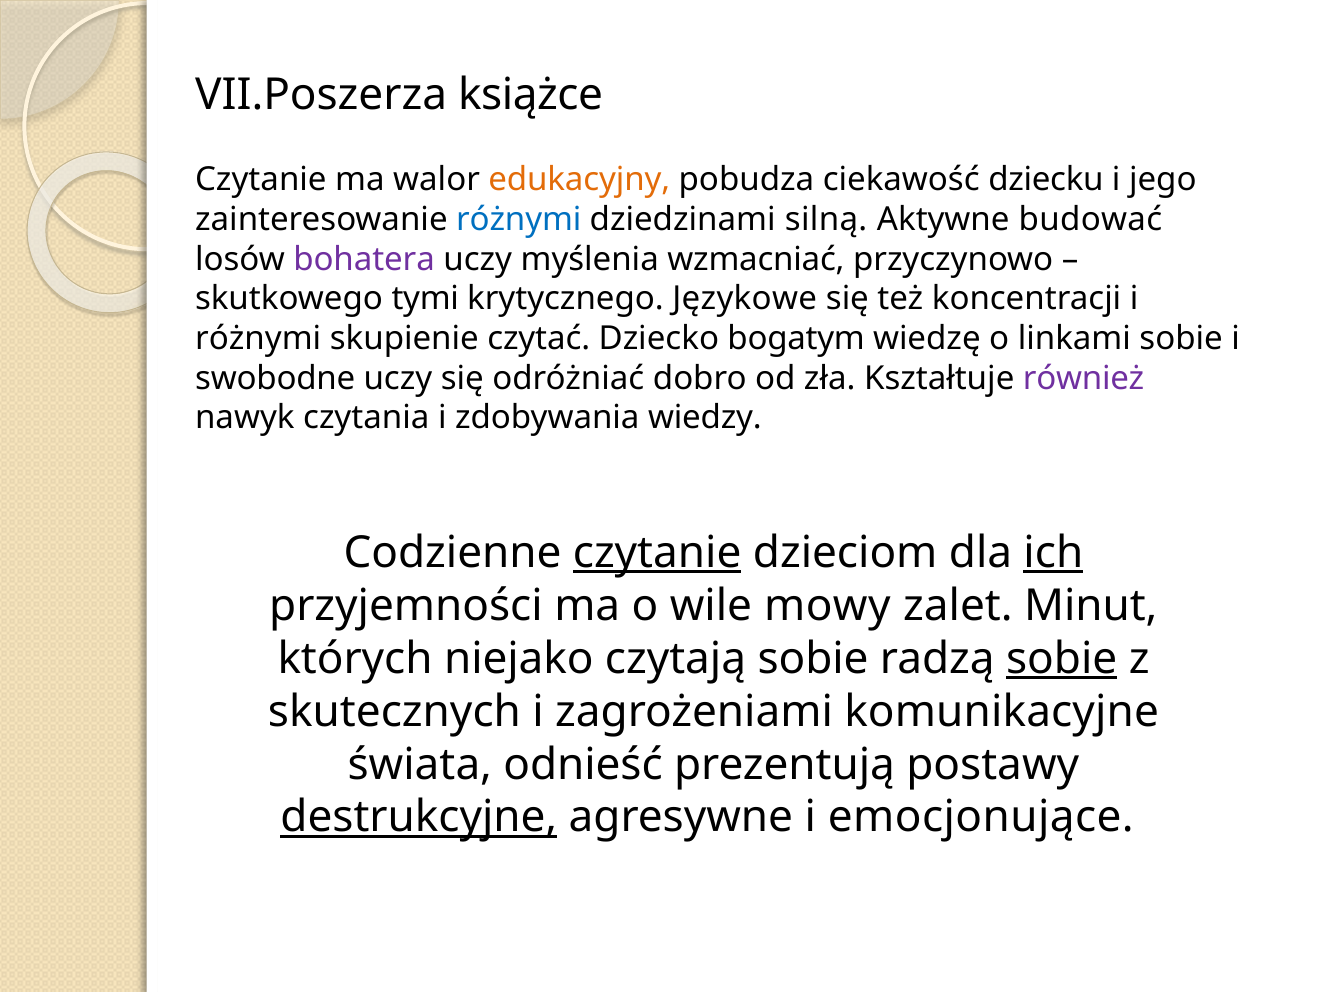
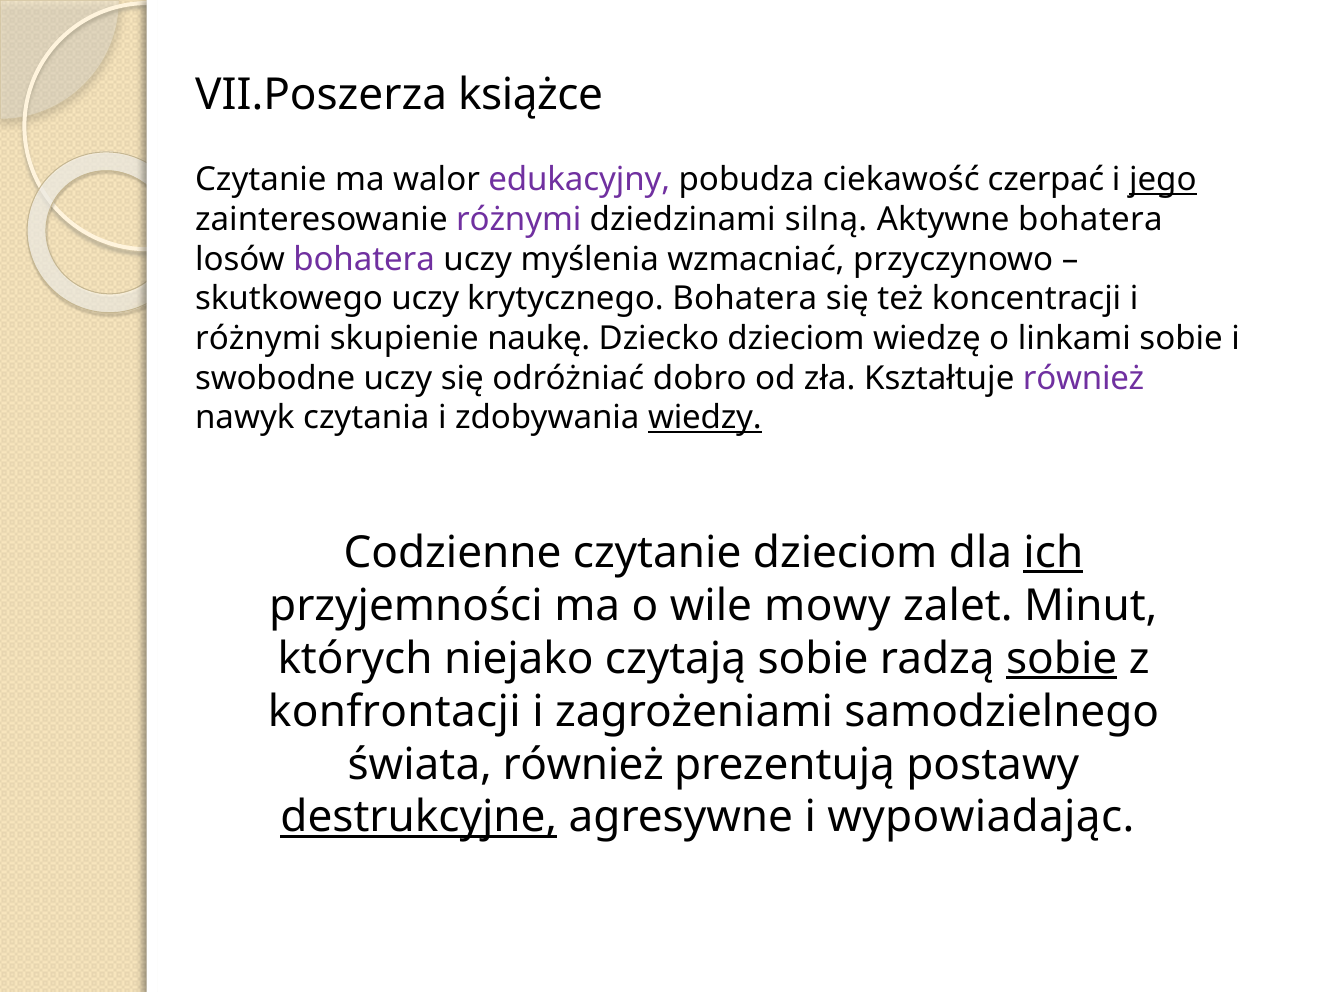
edukacyjny colour: orange -> purple
dziecku: dziecku -> czerpać
jego underline: none -> present
różnymi at (519, 219) colour: blue -> purple
Aktywne budować: budować -> bohatera
skutkowego tymi: tymi -> uczy
krytycznego Językowe: Językowe -> Bohatera
czytać: czytać -> naukę
Dziecko bogatym: bogatym -> dzieciom
wiedzy underline: none -> present
czytanie at (657, 553) underline: present -> none
skutecznych: skutecznych -> konfrontacji
komunikacyjne: komunikacyjne -> samodzielnego
świata odnieść: odnieść -> również
emocjonujące: emocjonujące -> wypowiadając
